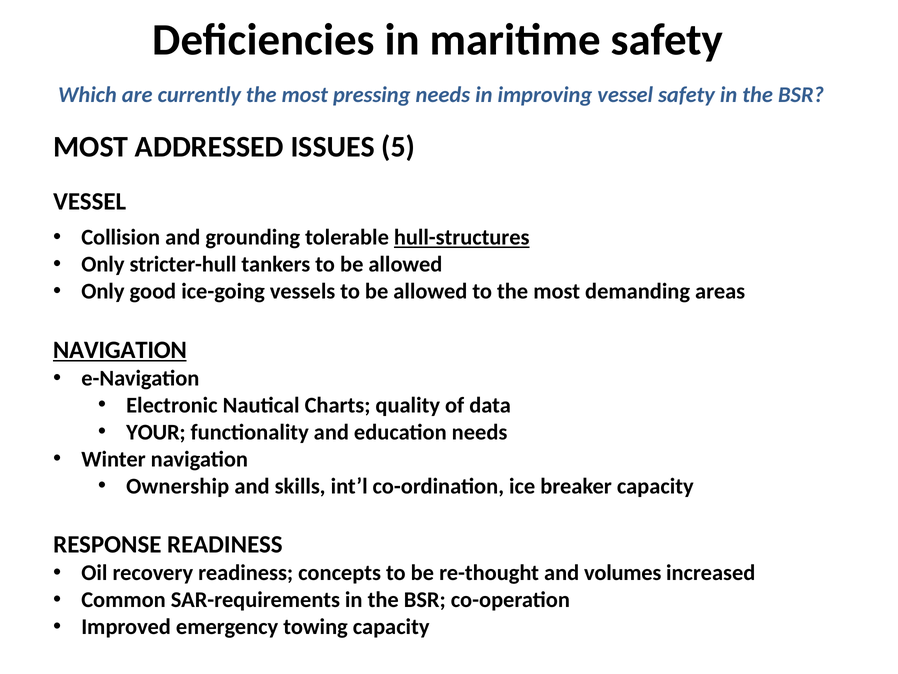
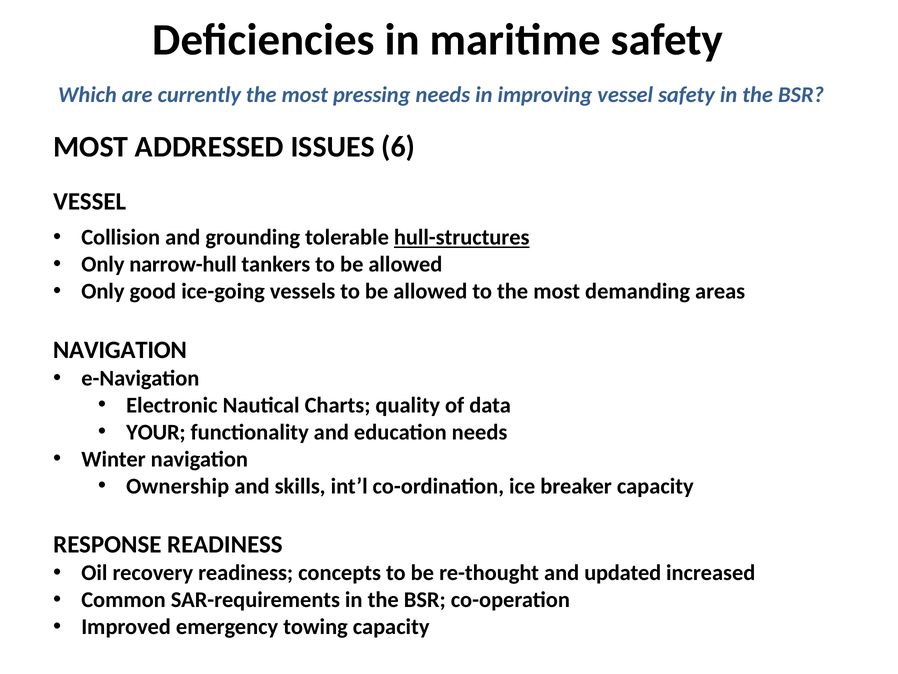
5: 5 -> 6
stricter-hull: stricter-hull -> narrow-hull
NAVIGATION at (120, 350) underline: present -> none
volumes: volumes -> updated
